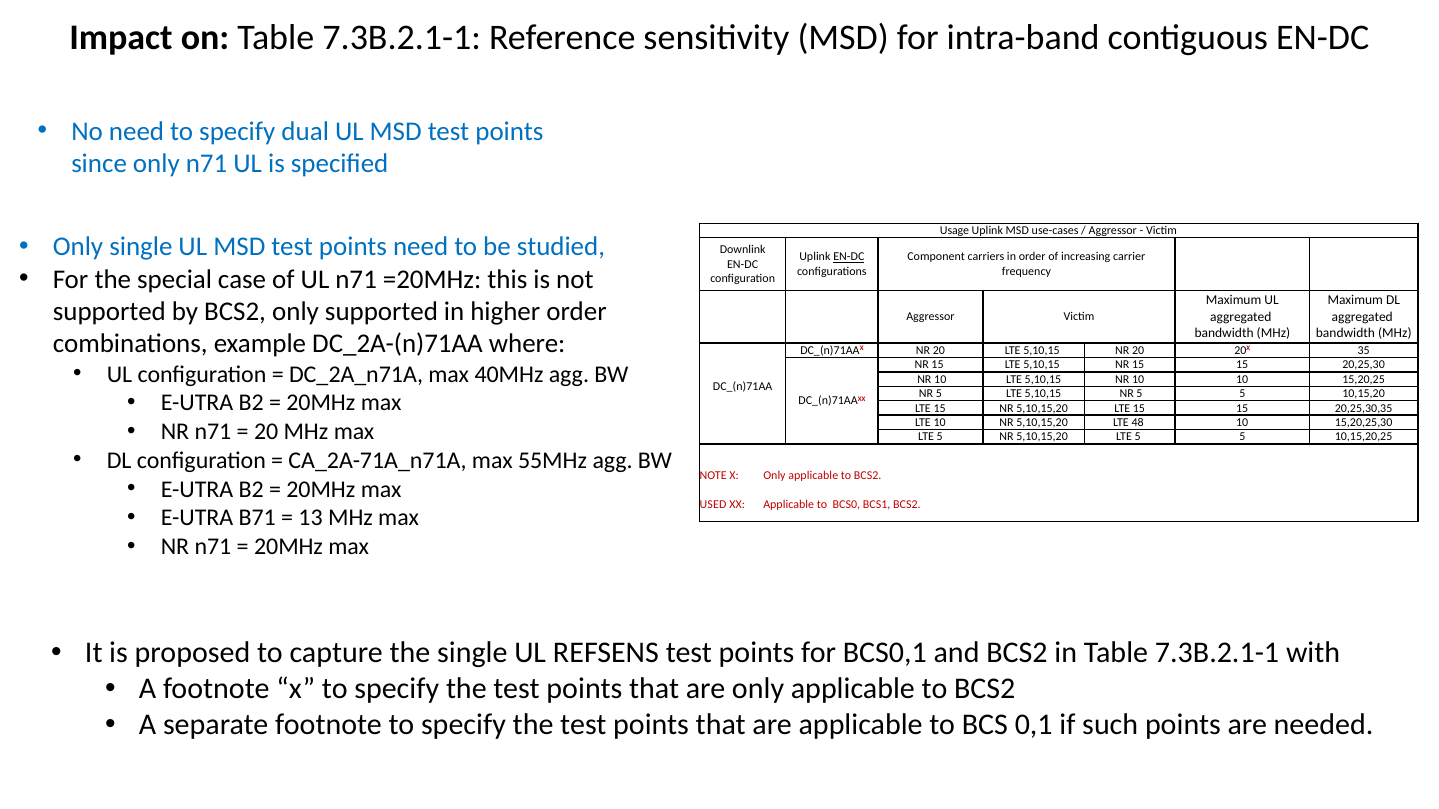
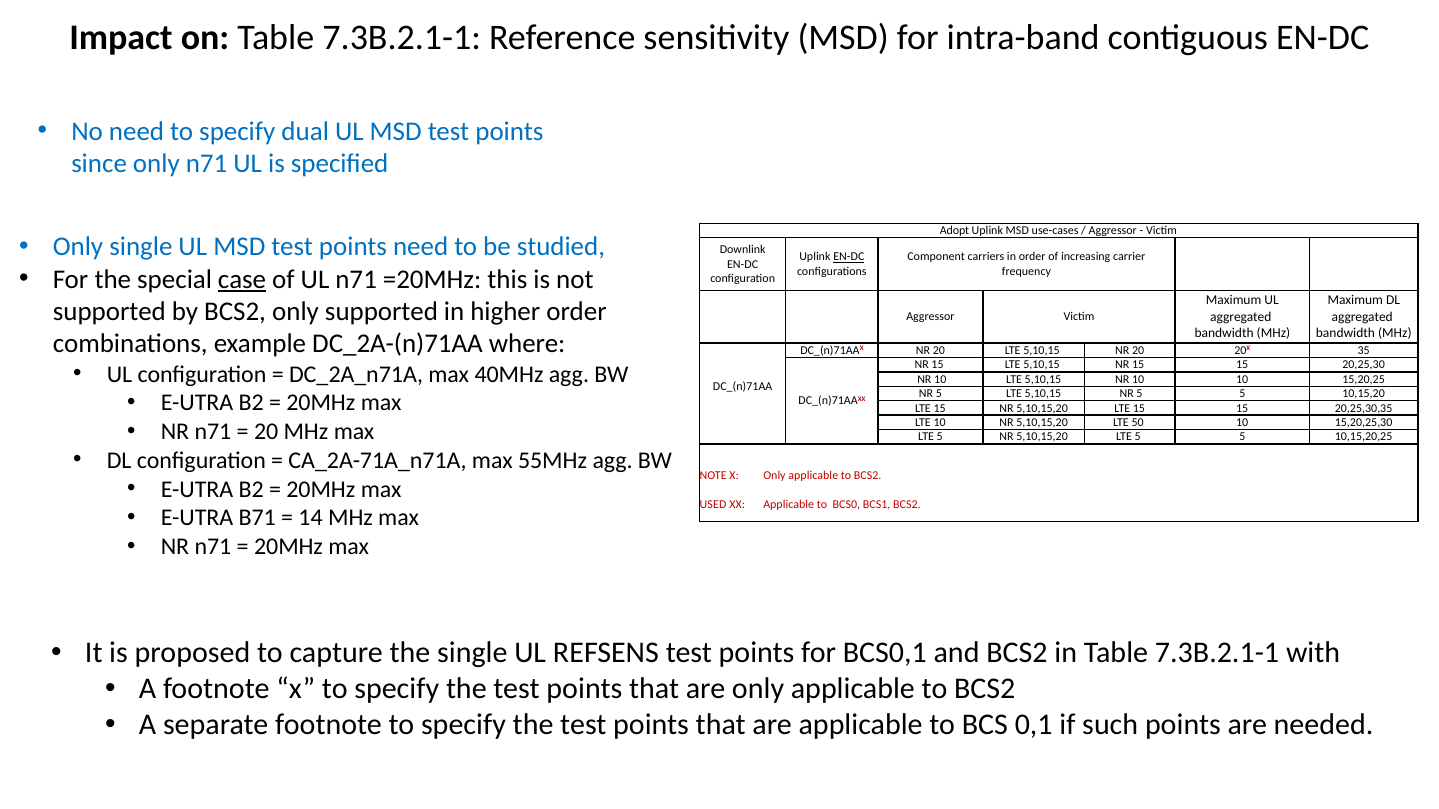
Usage: Usage -> Adopt
case underline: none -> present
48: 48 -> 50
13: 13 -> 14
